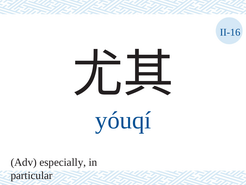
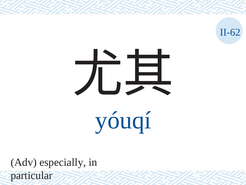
II-16: II-16 -> II-62
